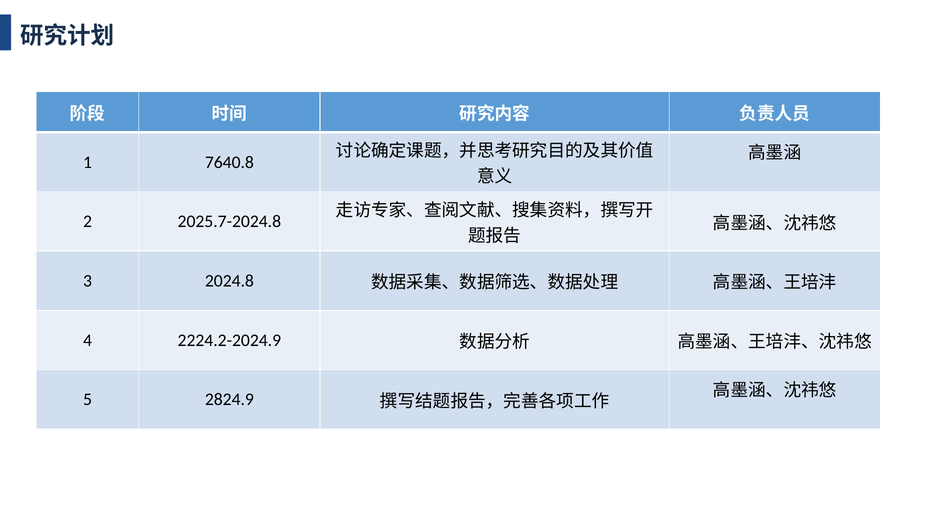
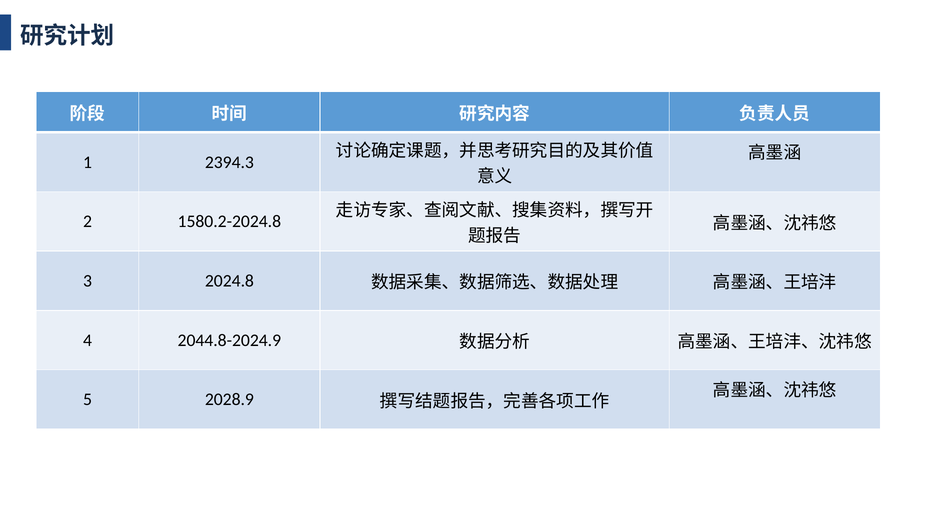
7640.8: 7640.8 -> 2394.3
2025.7-2024.8: 2025.7-2024.8 -> 1580.2-2024.8
2224.2-2024.9: 2224.2-2024.9 -> 2044.8-2024.9
2824.9: 2824.9 -> 2028.9
